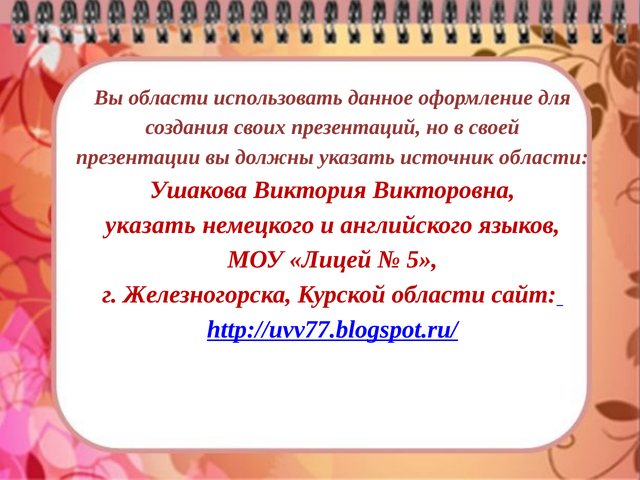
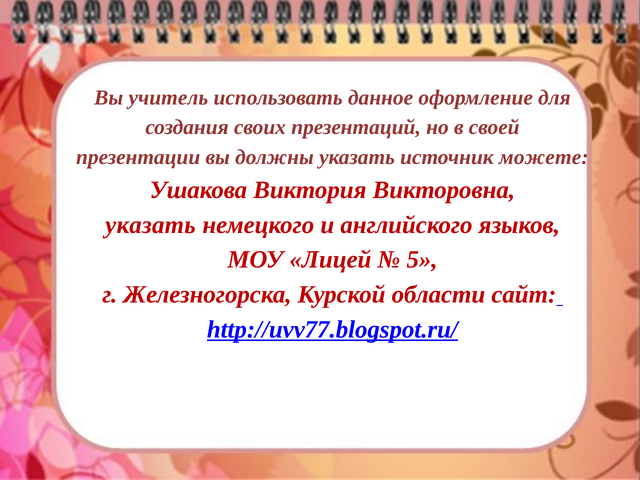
Вы области: области -> учитель
источник области: области -> можете
